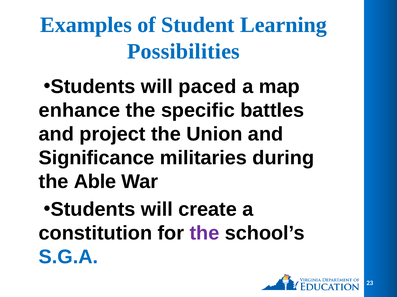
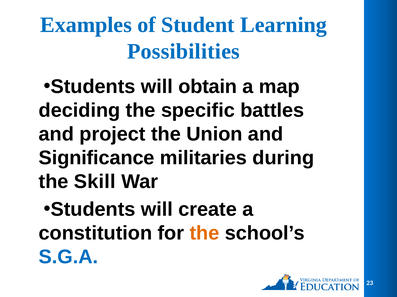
paced: paced -> obtain
enhance: enhance -> deciding
Able: Able -> Skill
the at (204, 234) colour: purple -> orange
